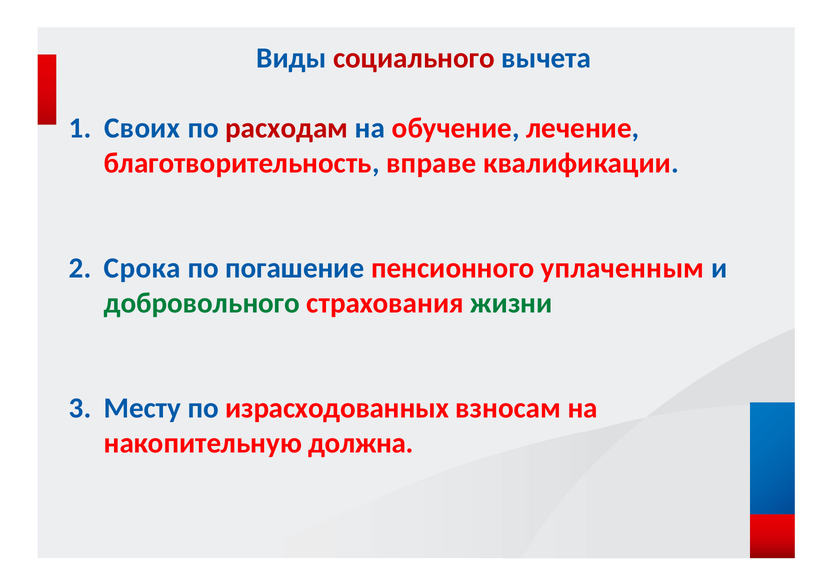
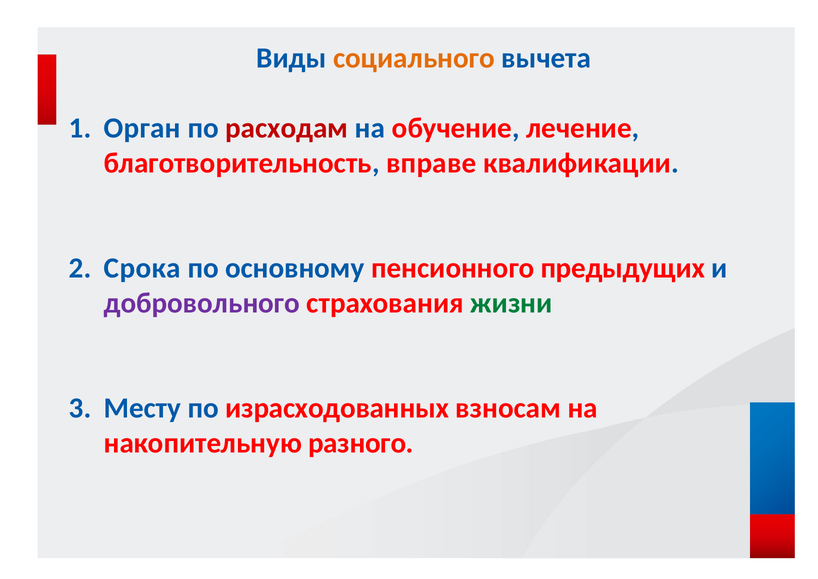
социального colour: red -> orange
Своих: Своих -> Орган
погашение: погашение -> основному
уплаченным: уплаченным -> предыдущих
добровольного colour: green -> purple
должна: должна -> разного
